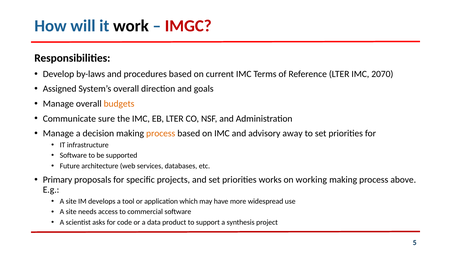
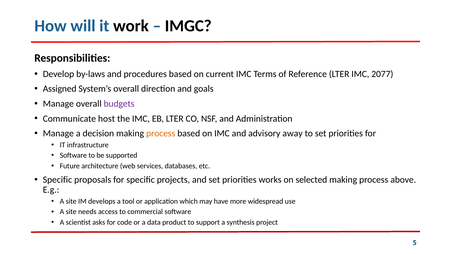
IMGC colour: red -> black
2070: 2070 -> 2077
budgets colour: orange -> purple
sure: sure -> host
Primary at (58, 179): Primary -> Specific
working: working -> selected
